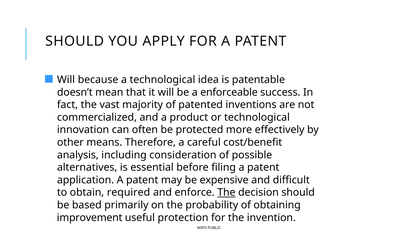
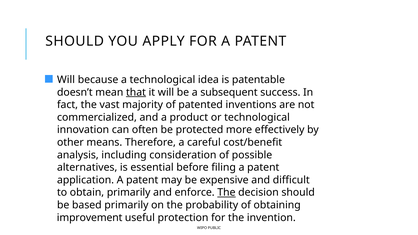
that underline: none -> present
enforceable: enforceable -> subsequent
obtain required: required -> primarily
